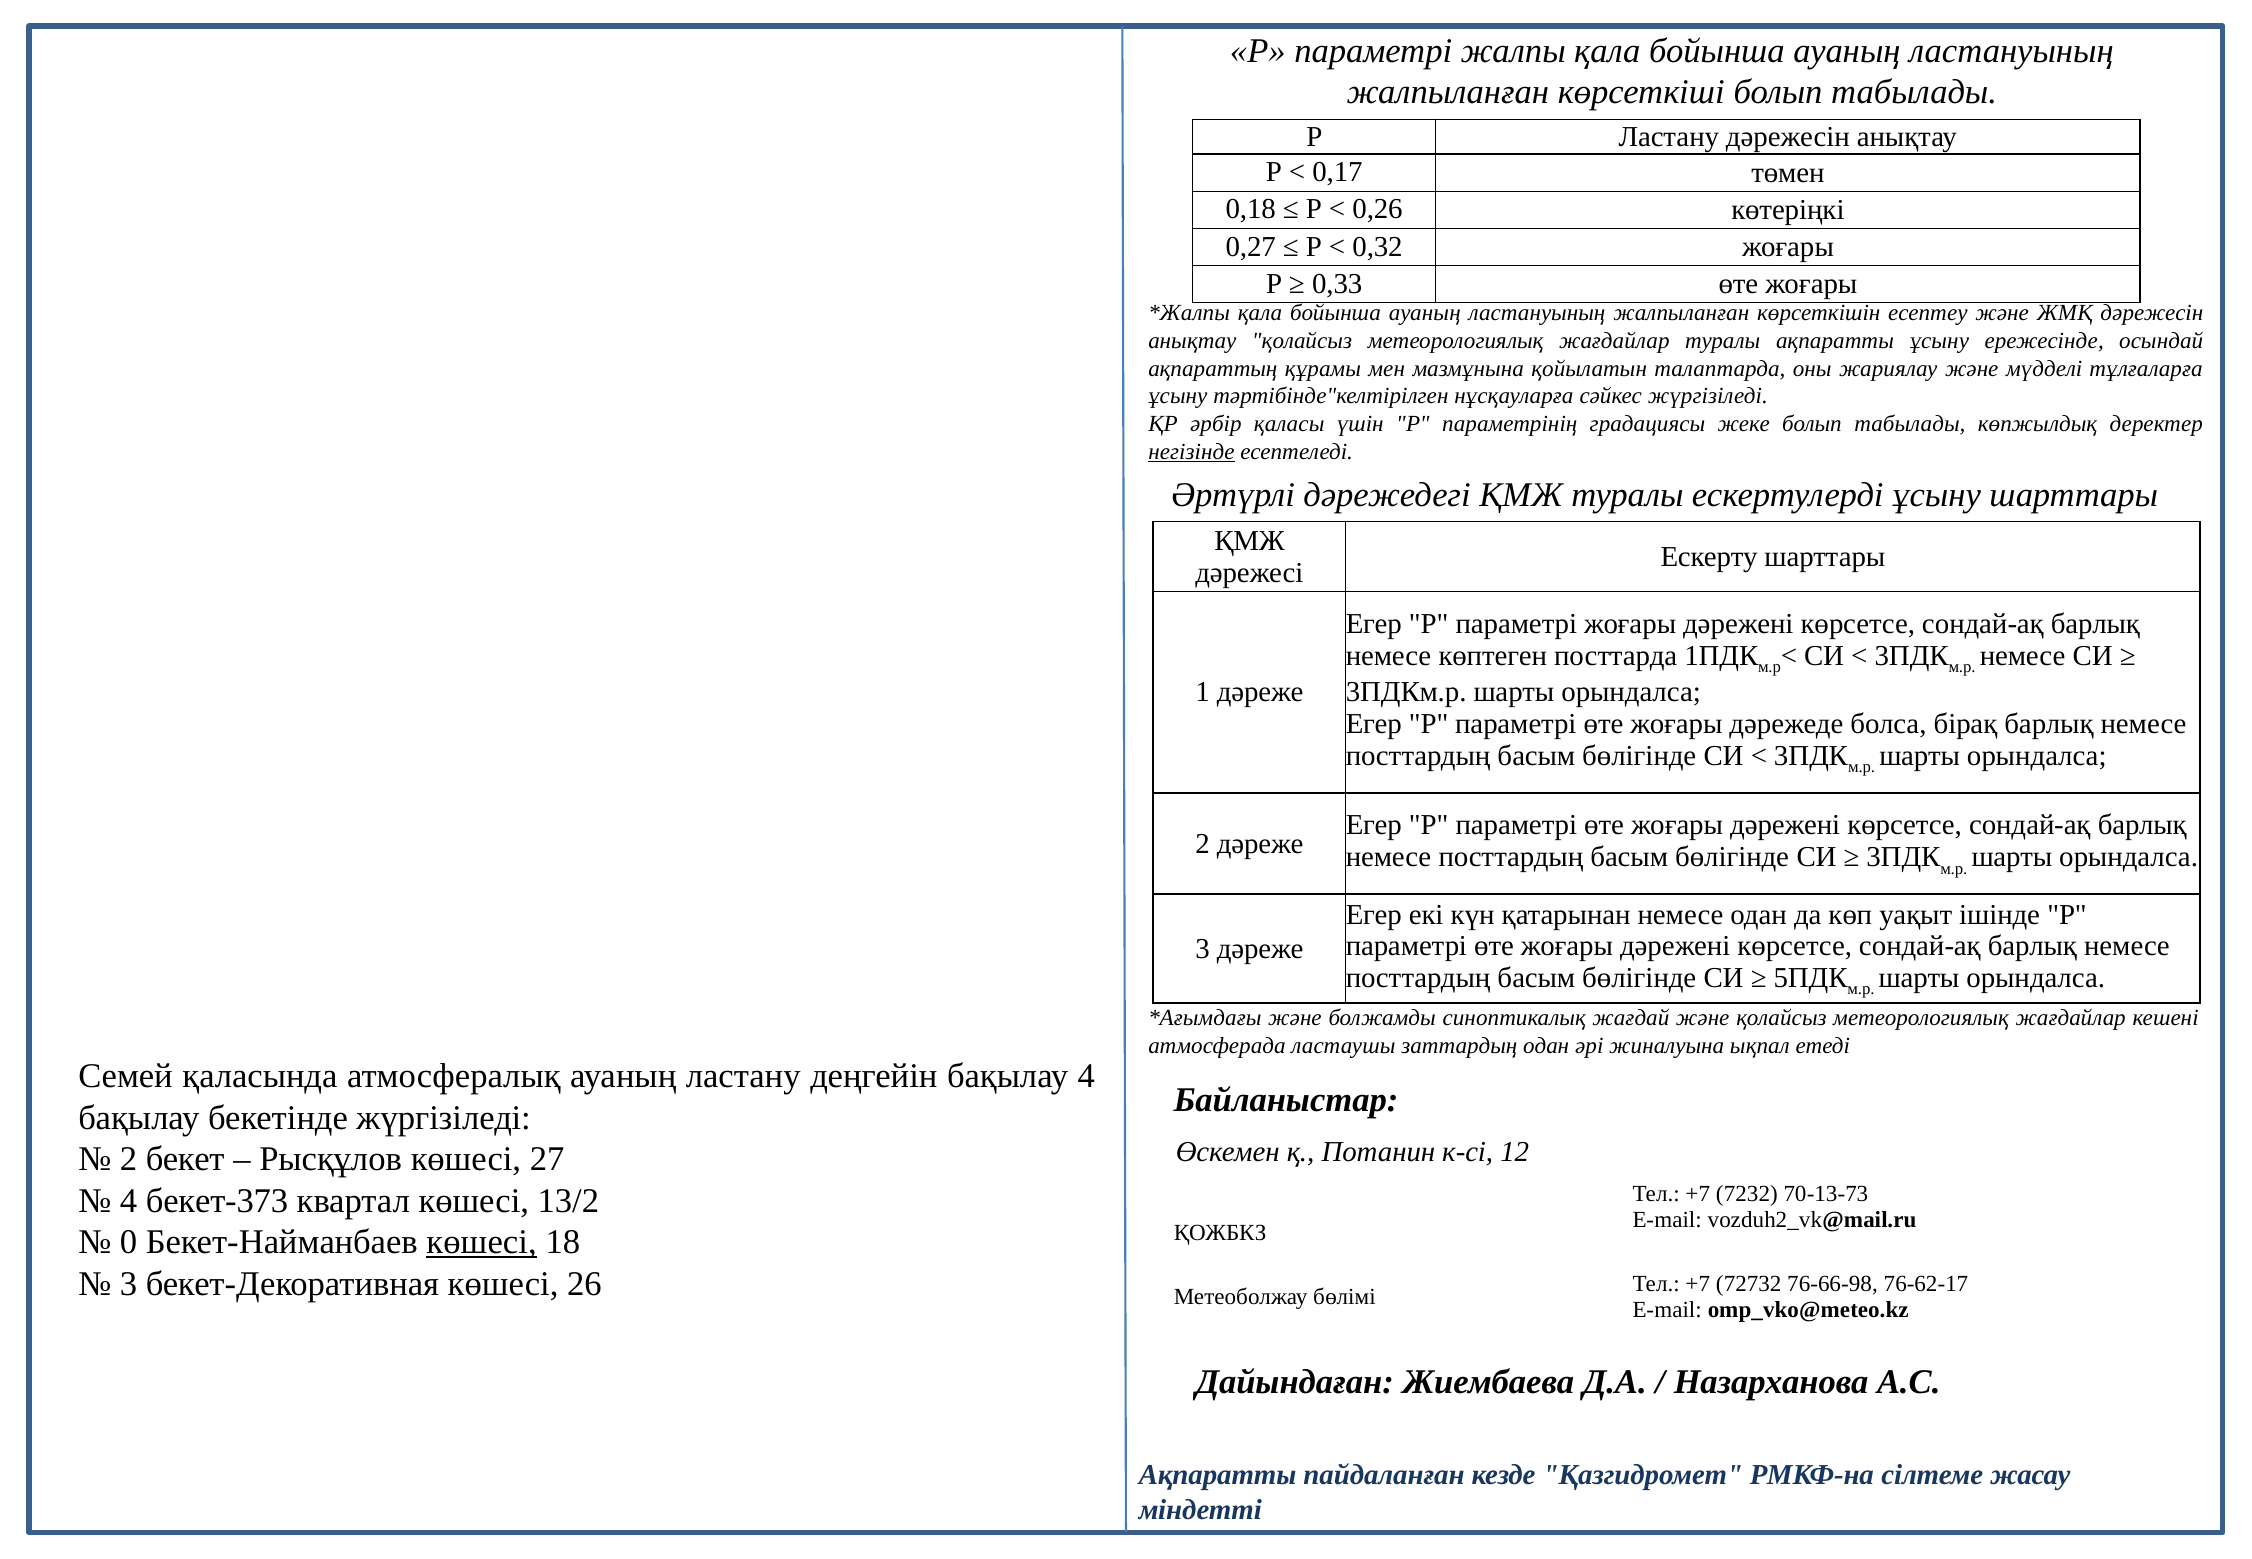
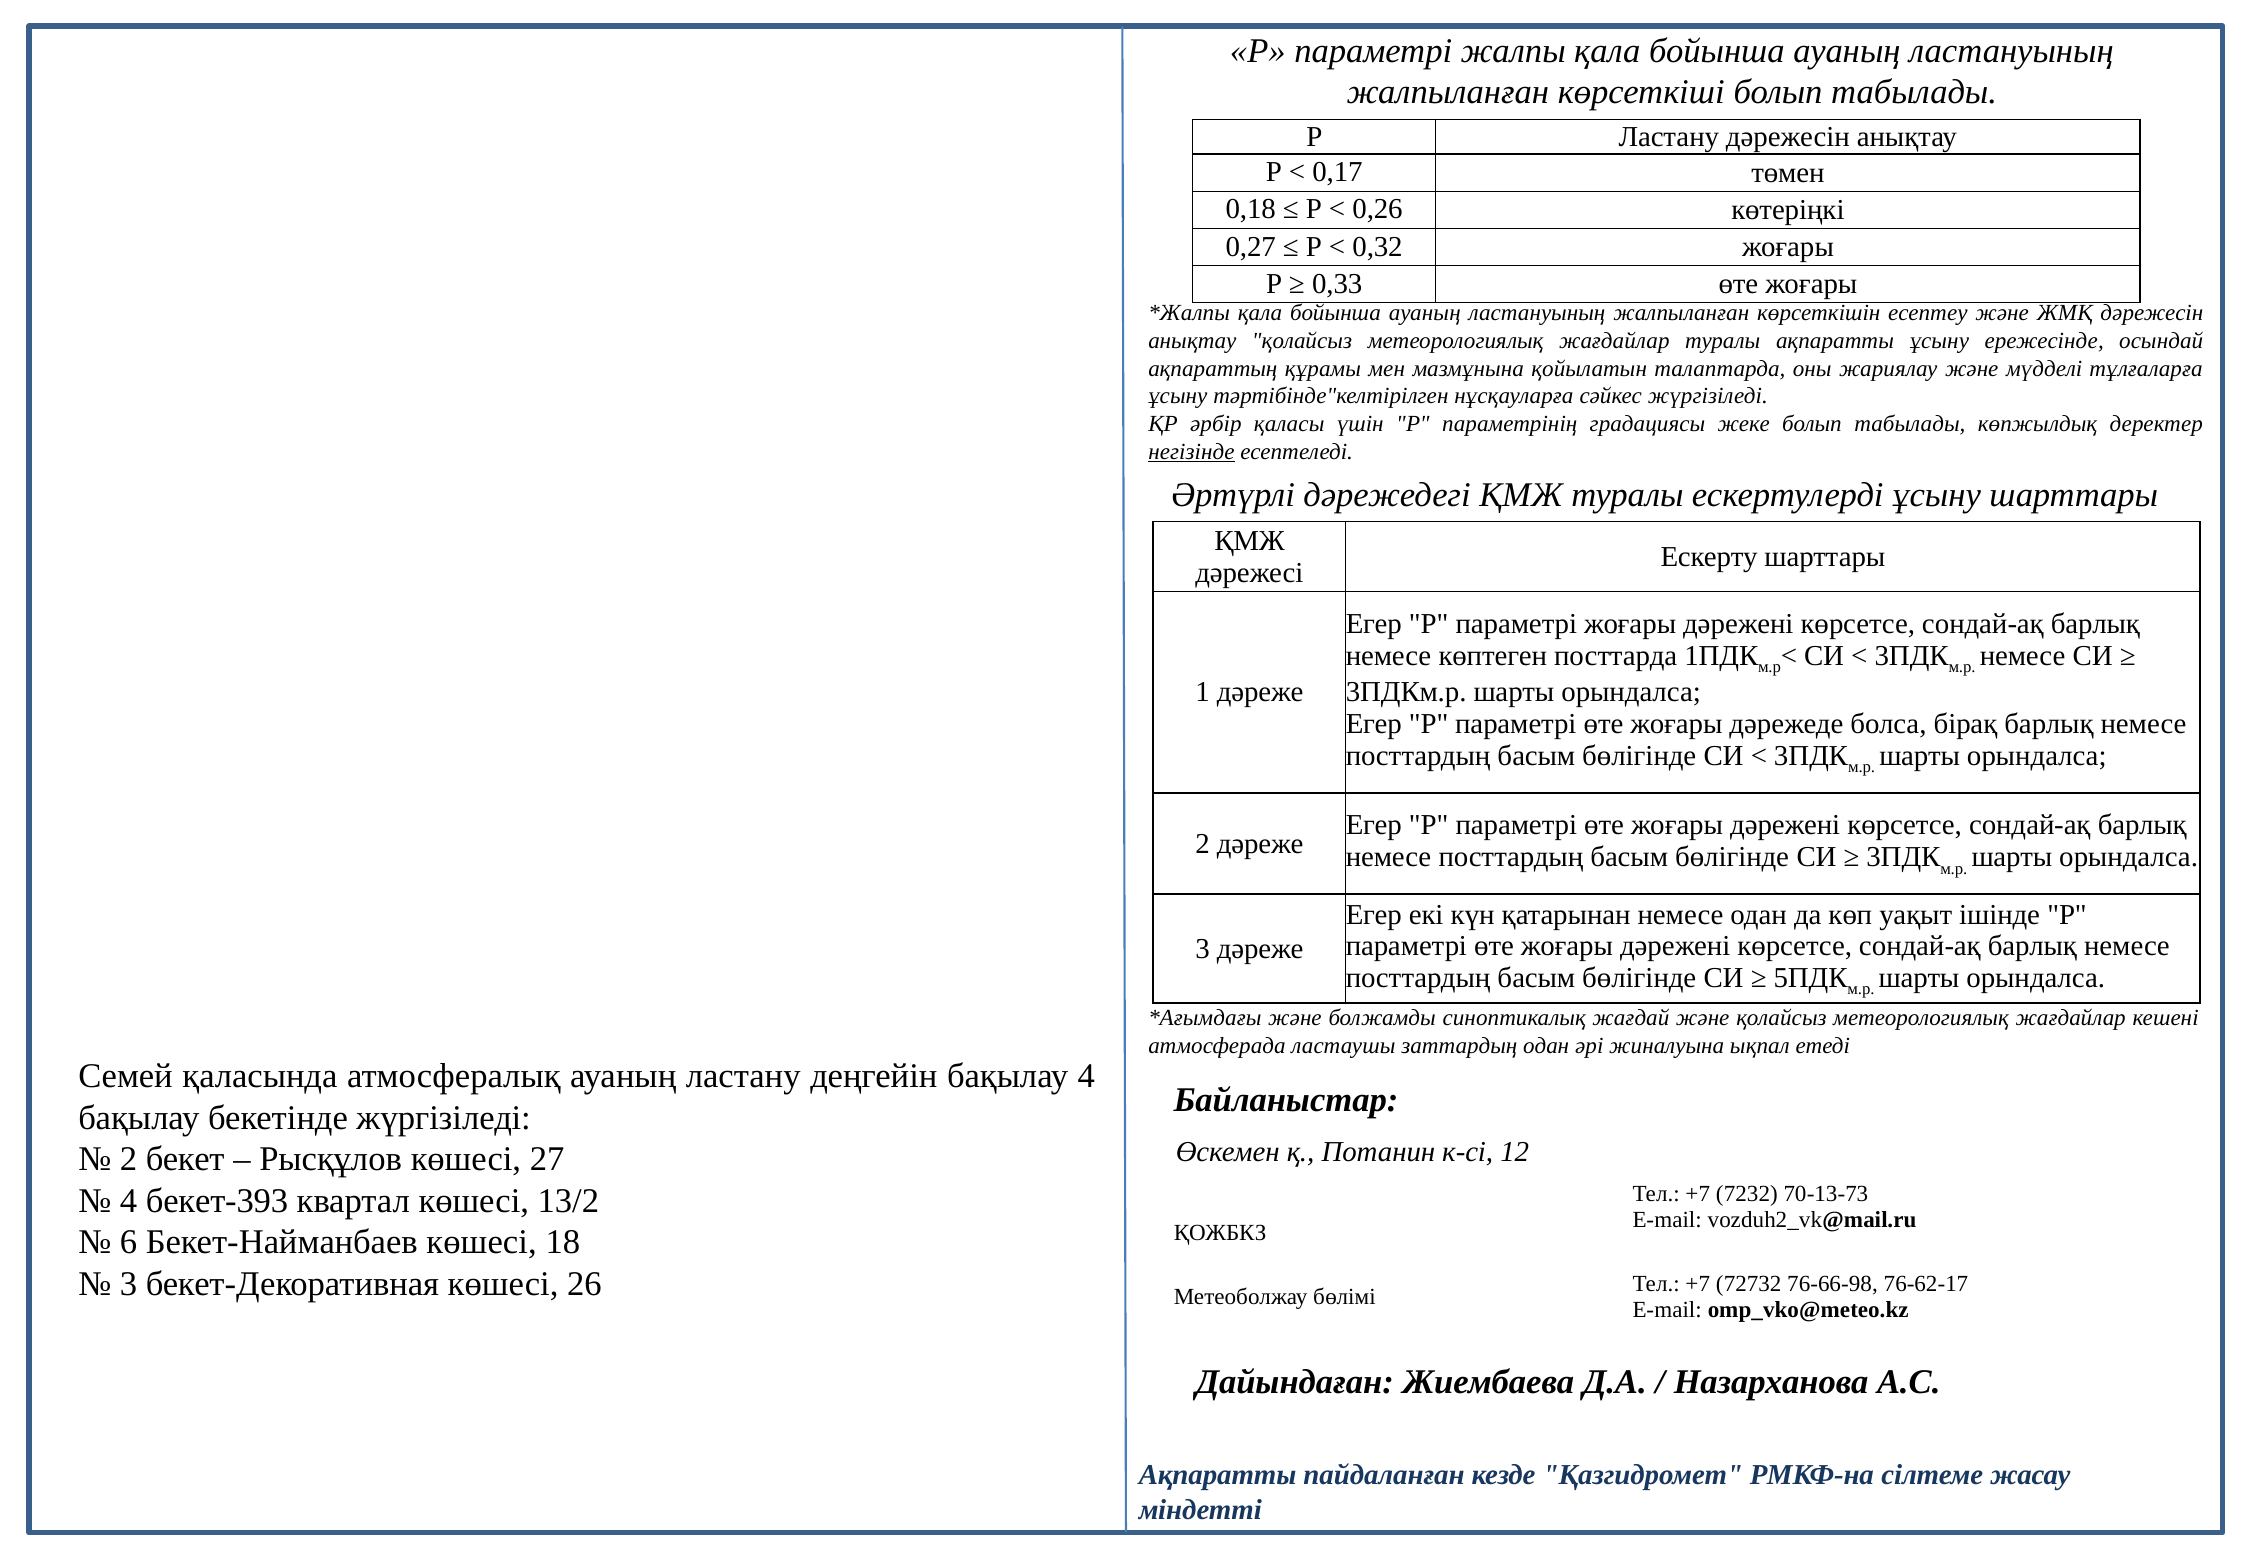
бекет-373: бекет-373 -> бекет-393
0: 0 -> 6
көшесі at (482, 1243) underline: present -> none
